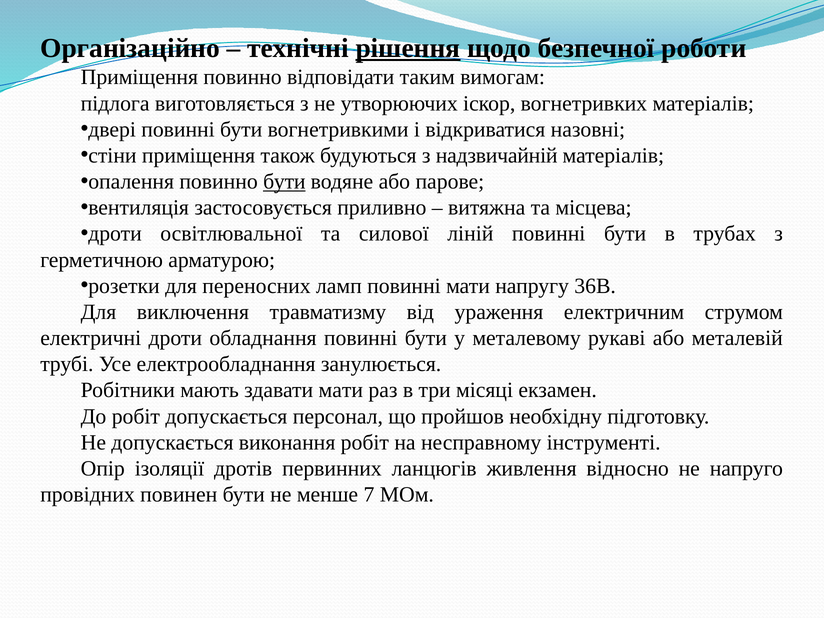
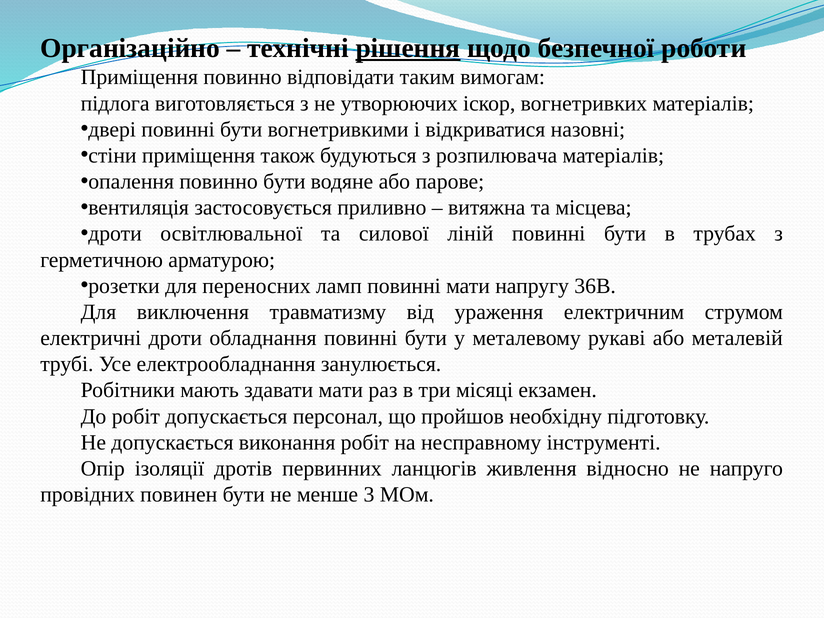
надзвичайній: надзвичайній -> розпилювача
бути at (284, 182) underline: present -> none
7: 7 -> 3
